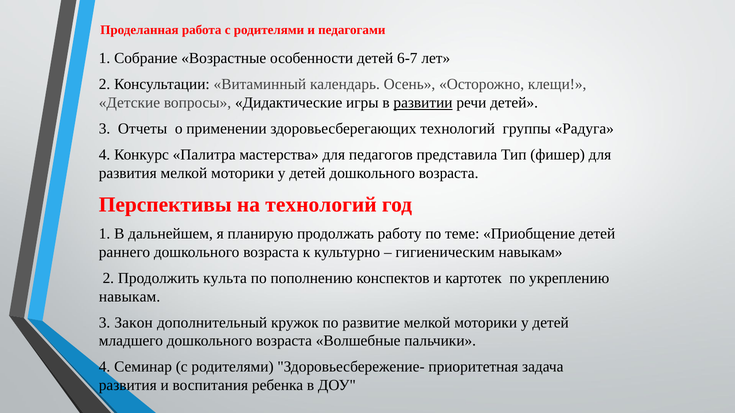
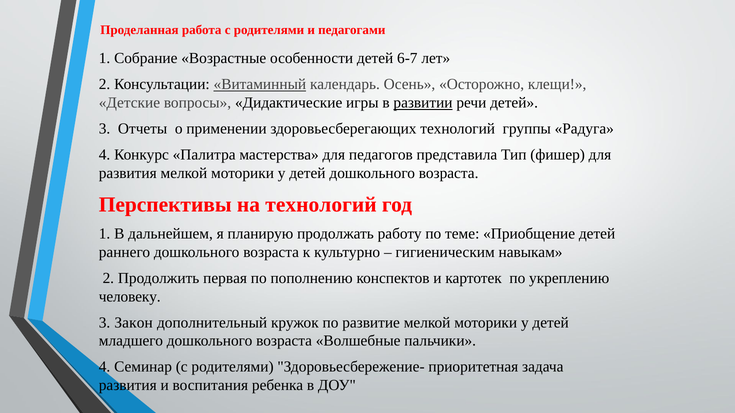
Витаминный underline: none -> present
культа: культа -> первая
навыкам at (130, 297): навыкам -> человеку
